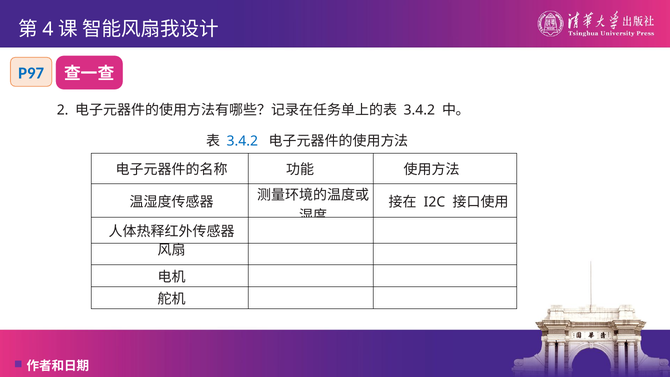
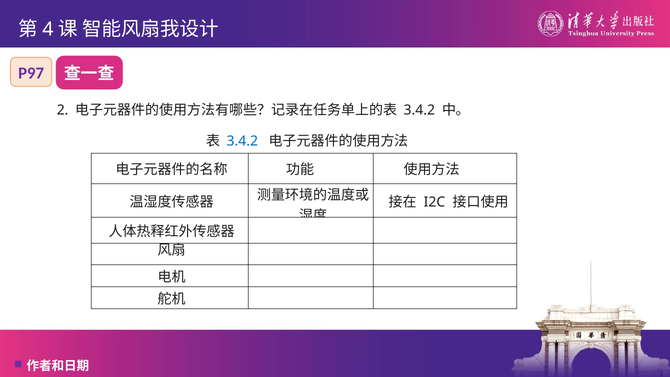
P97 colour: blue -> purple
